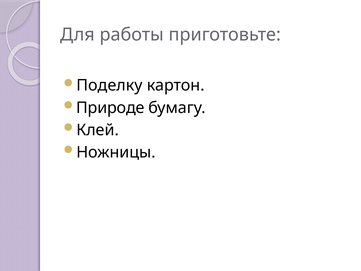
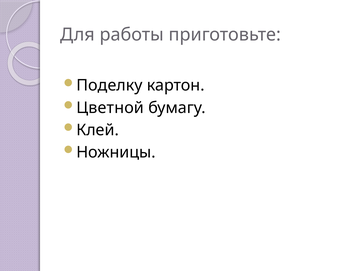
Природе: Природе -> Цветной
